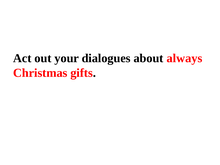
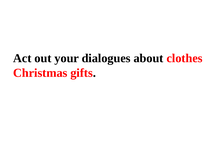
always: always -> clothes
